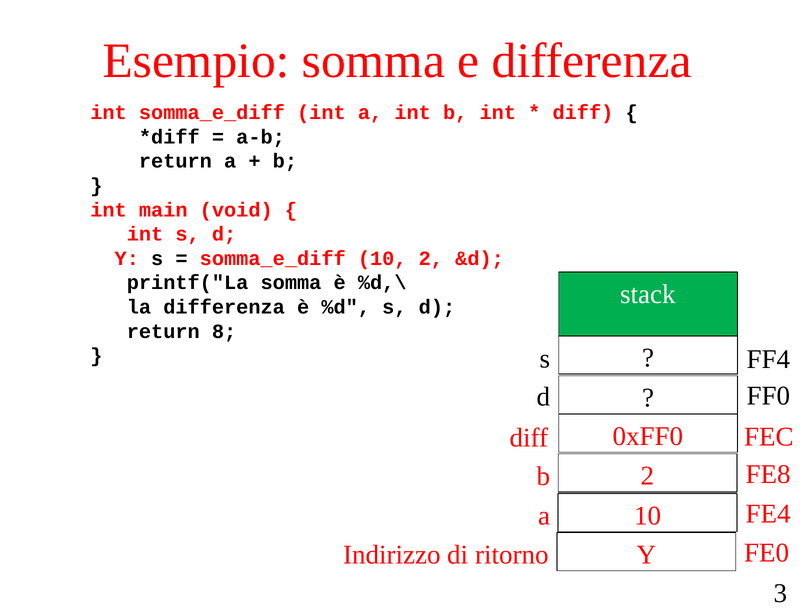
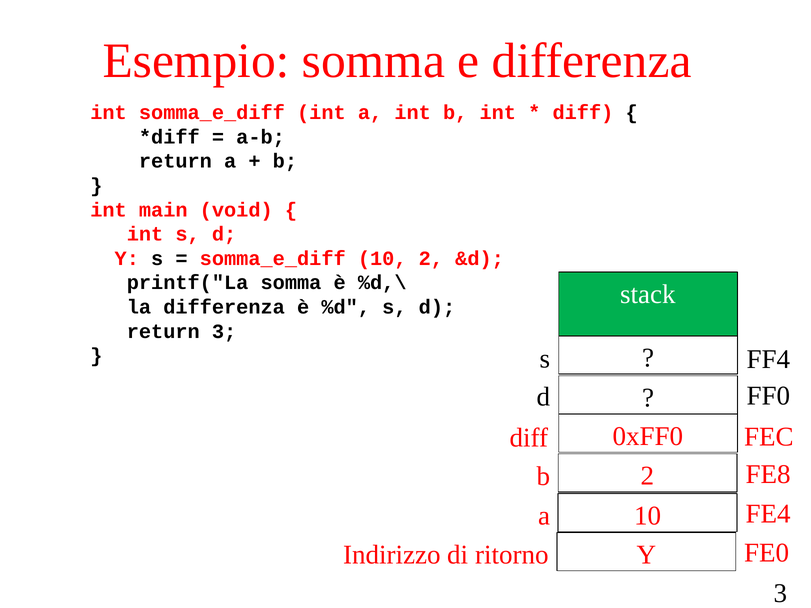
return 8: 8 -> 3
